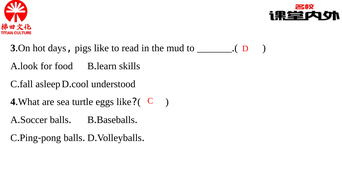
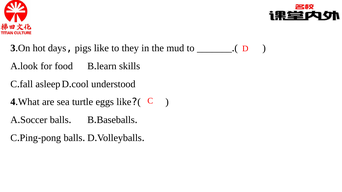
read: read -> they
